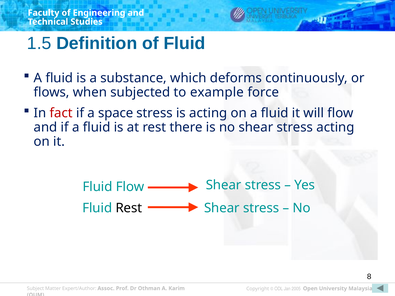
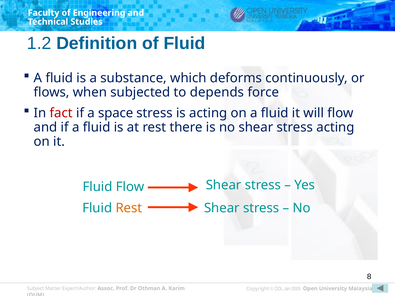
1.5: 1.5 -> 1.2
example: example -> depends
Rest at (129, 208) colour: black -> orange
